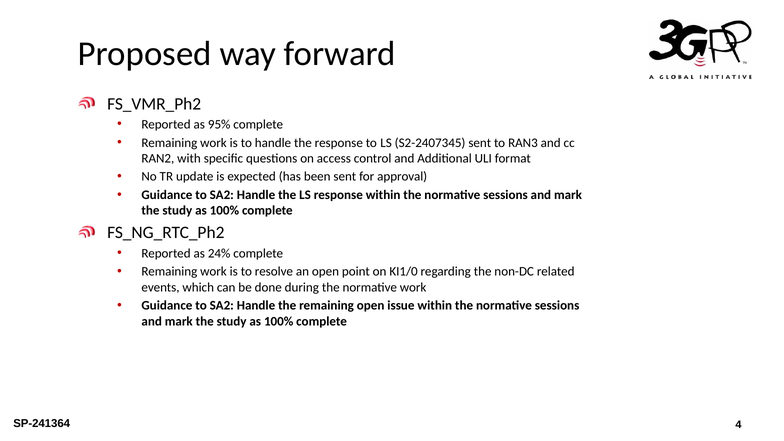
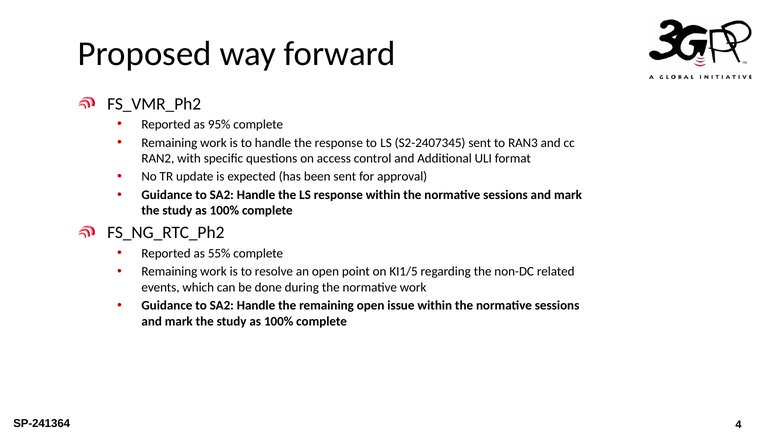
24%: 24% -> 55%
KI1/0: KI1/0 -> KI1/5
